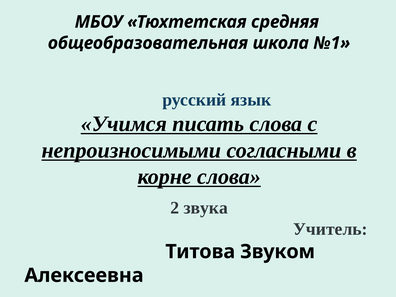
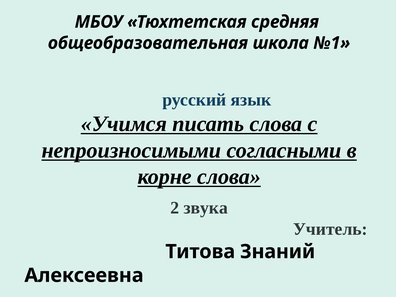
Звуком: Звуком -> Знаний
